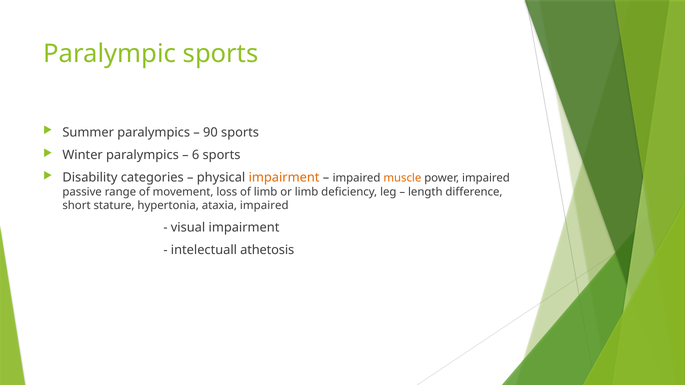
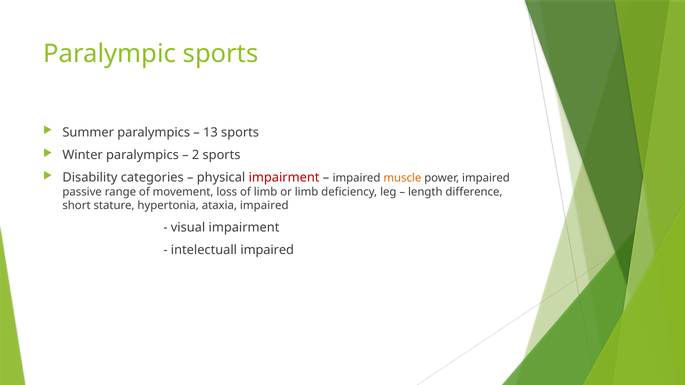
90: 90 -> 13
6: 6 -> 2
impairment at (284, 178) colour: orange -> red
intelectuall athetosis: athetosis -> impaired
